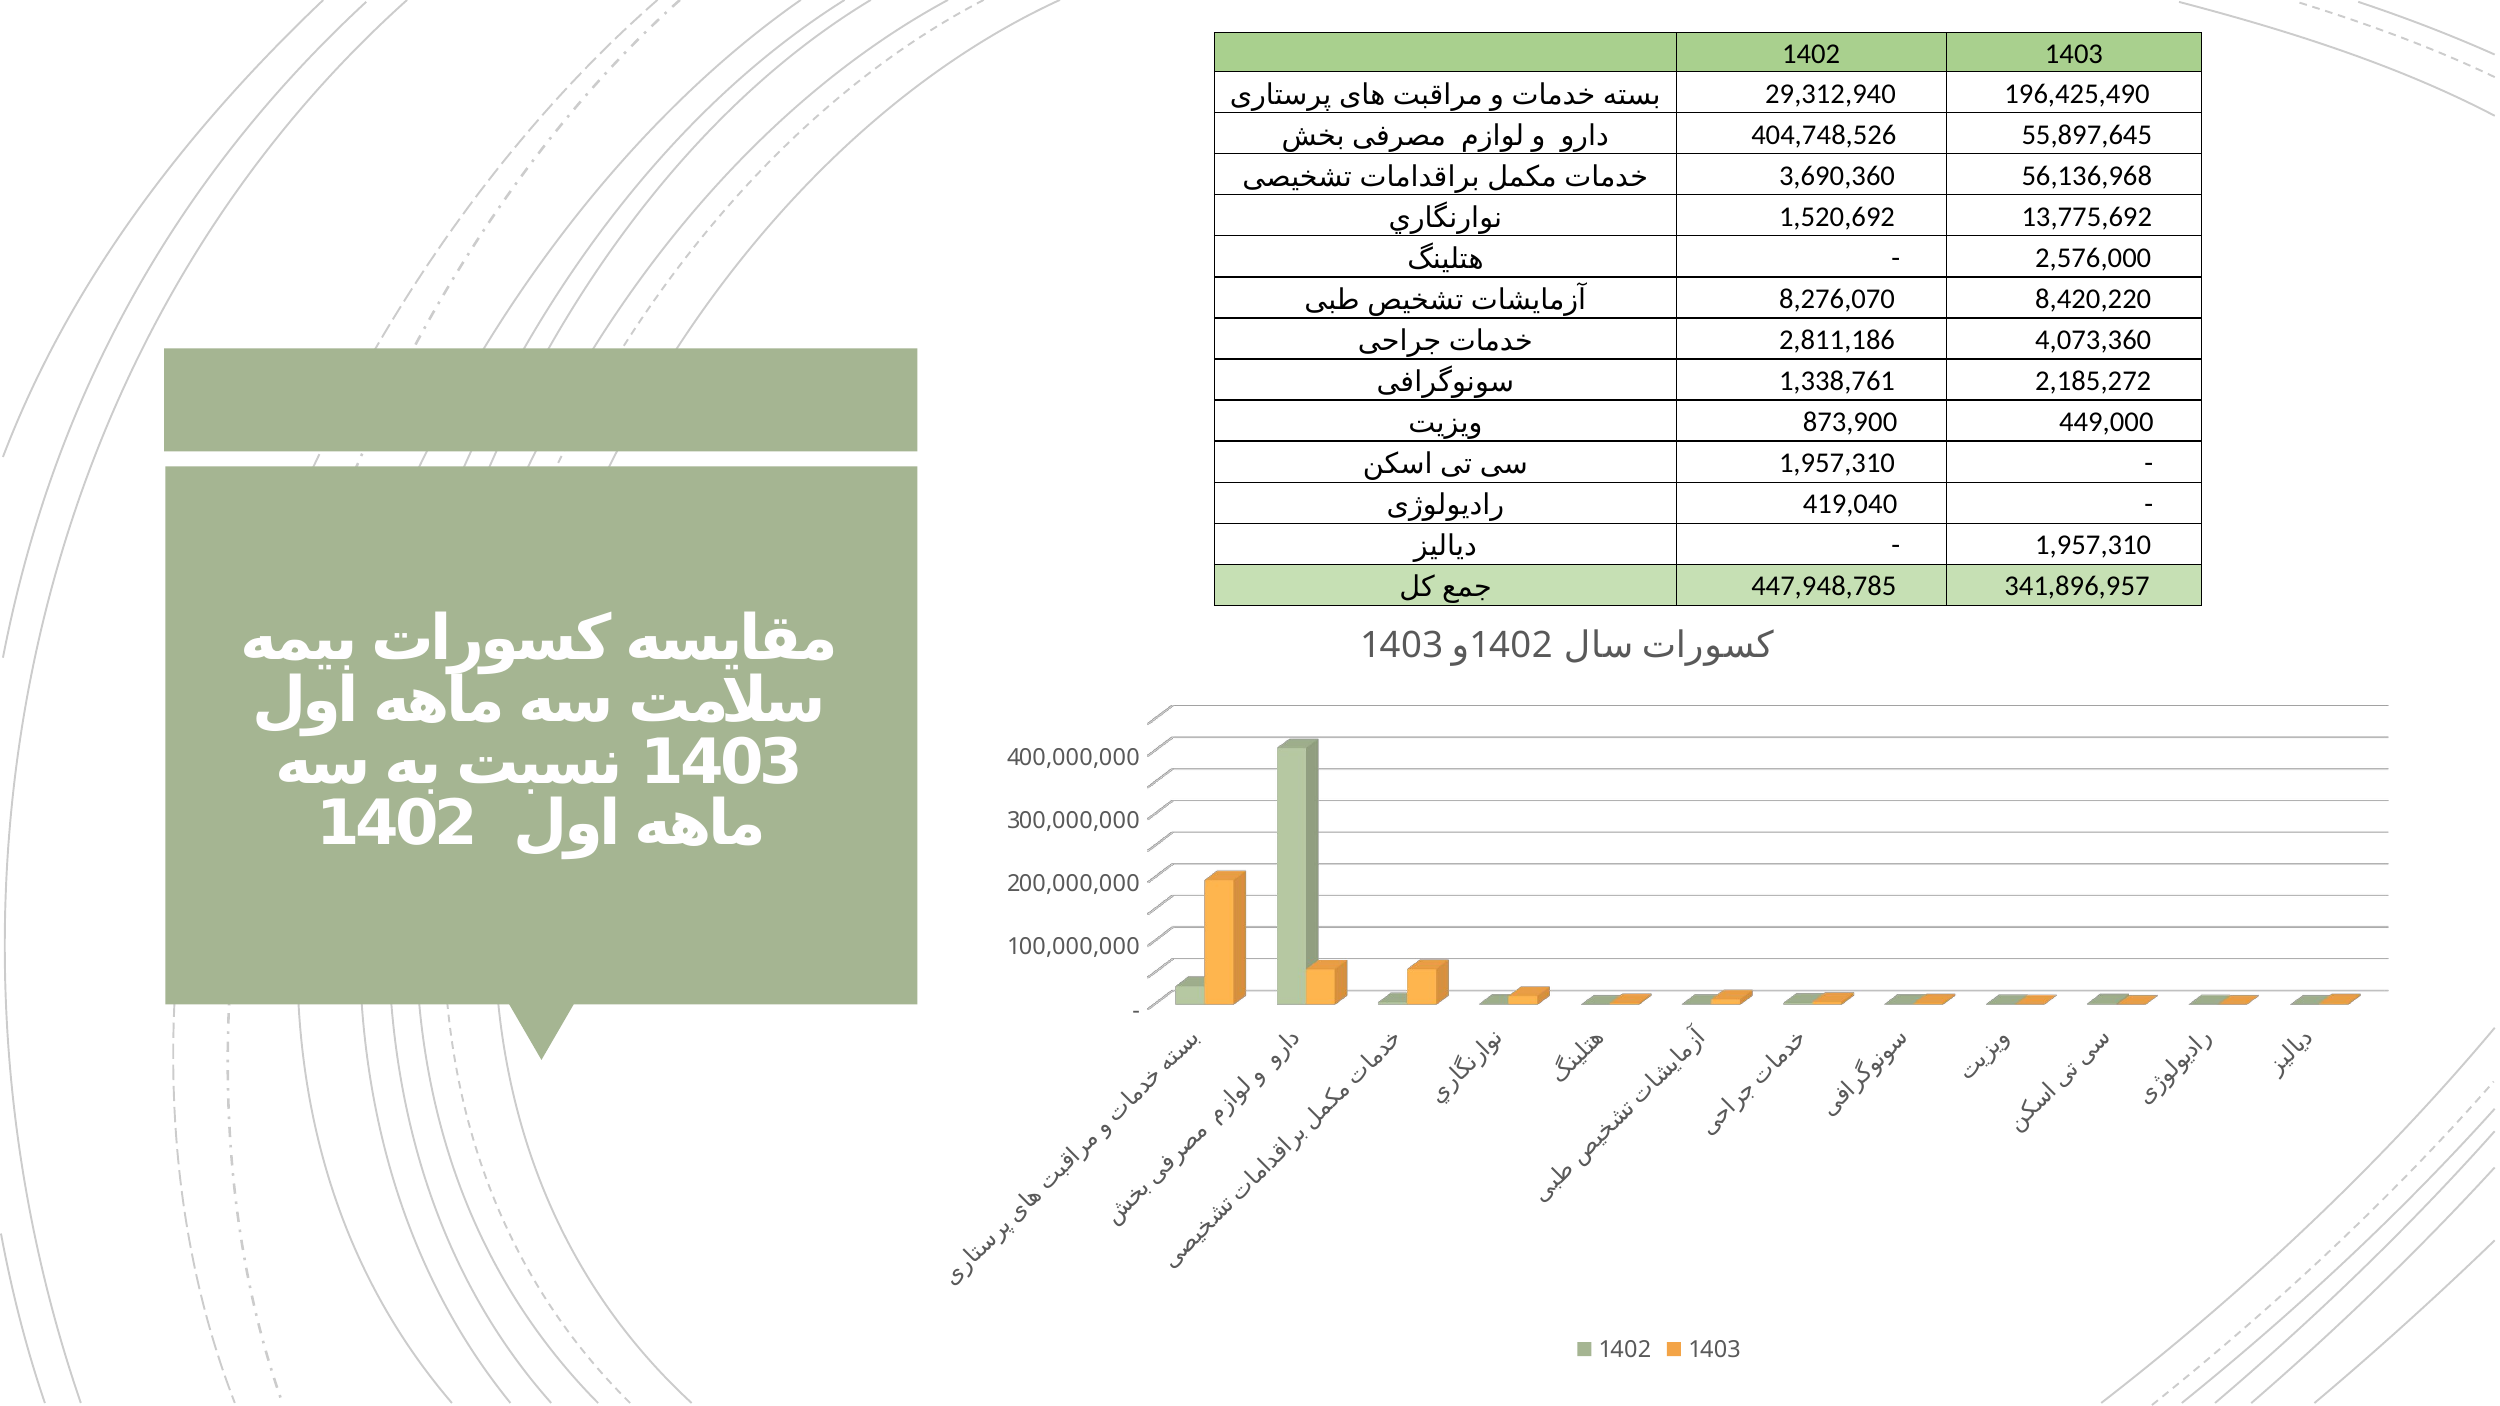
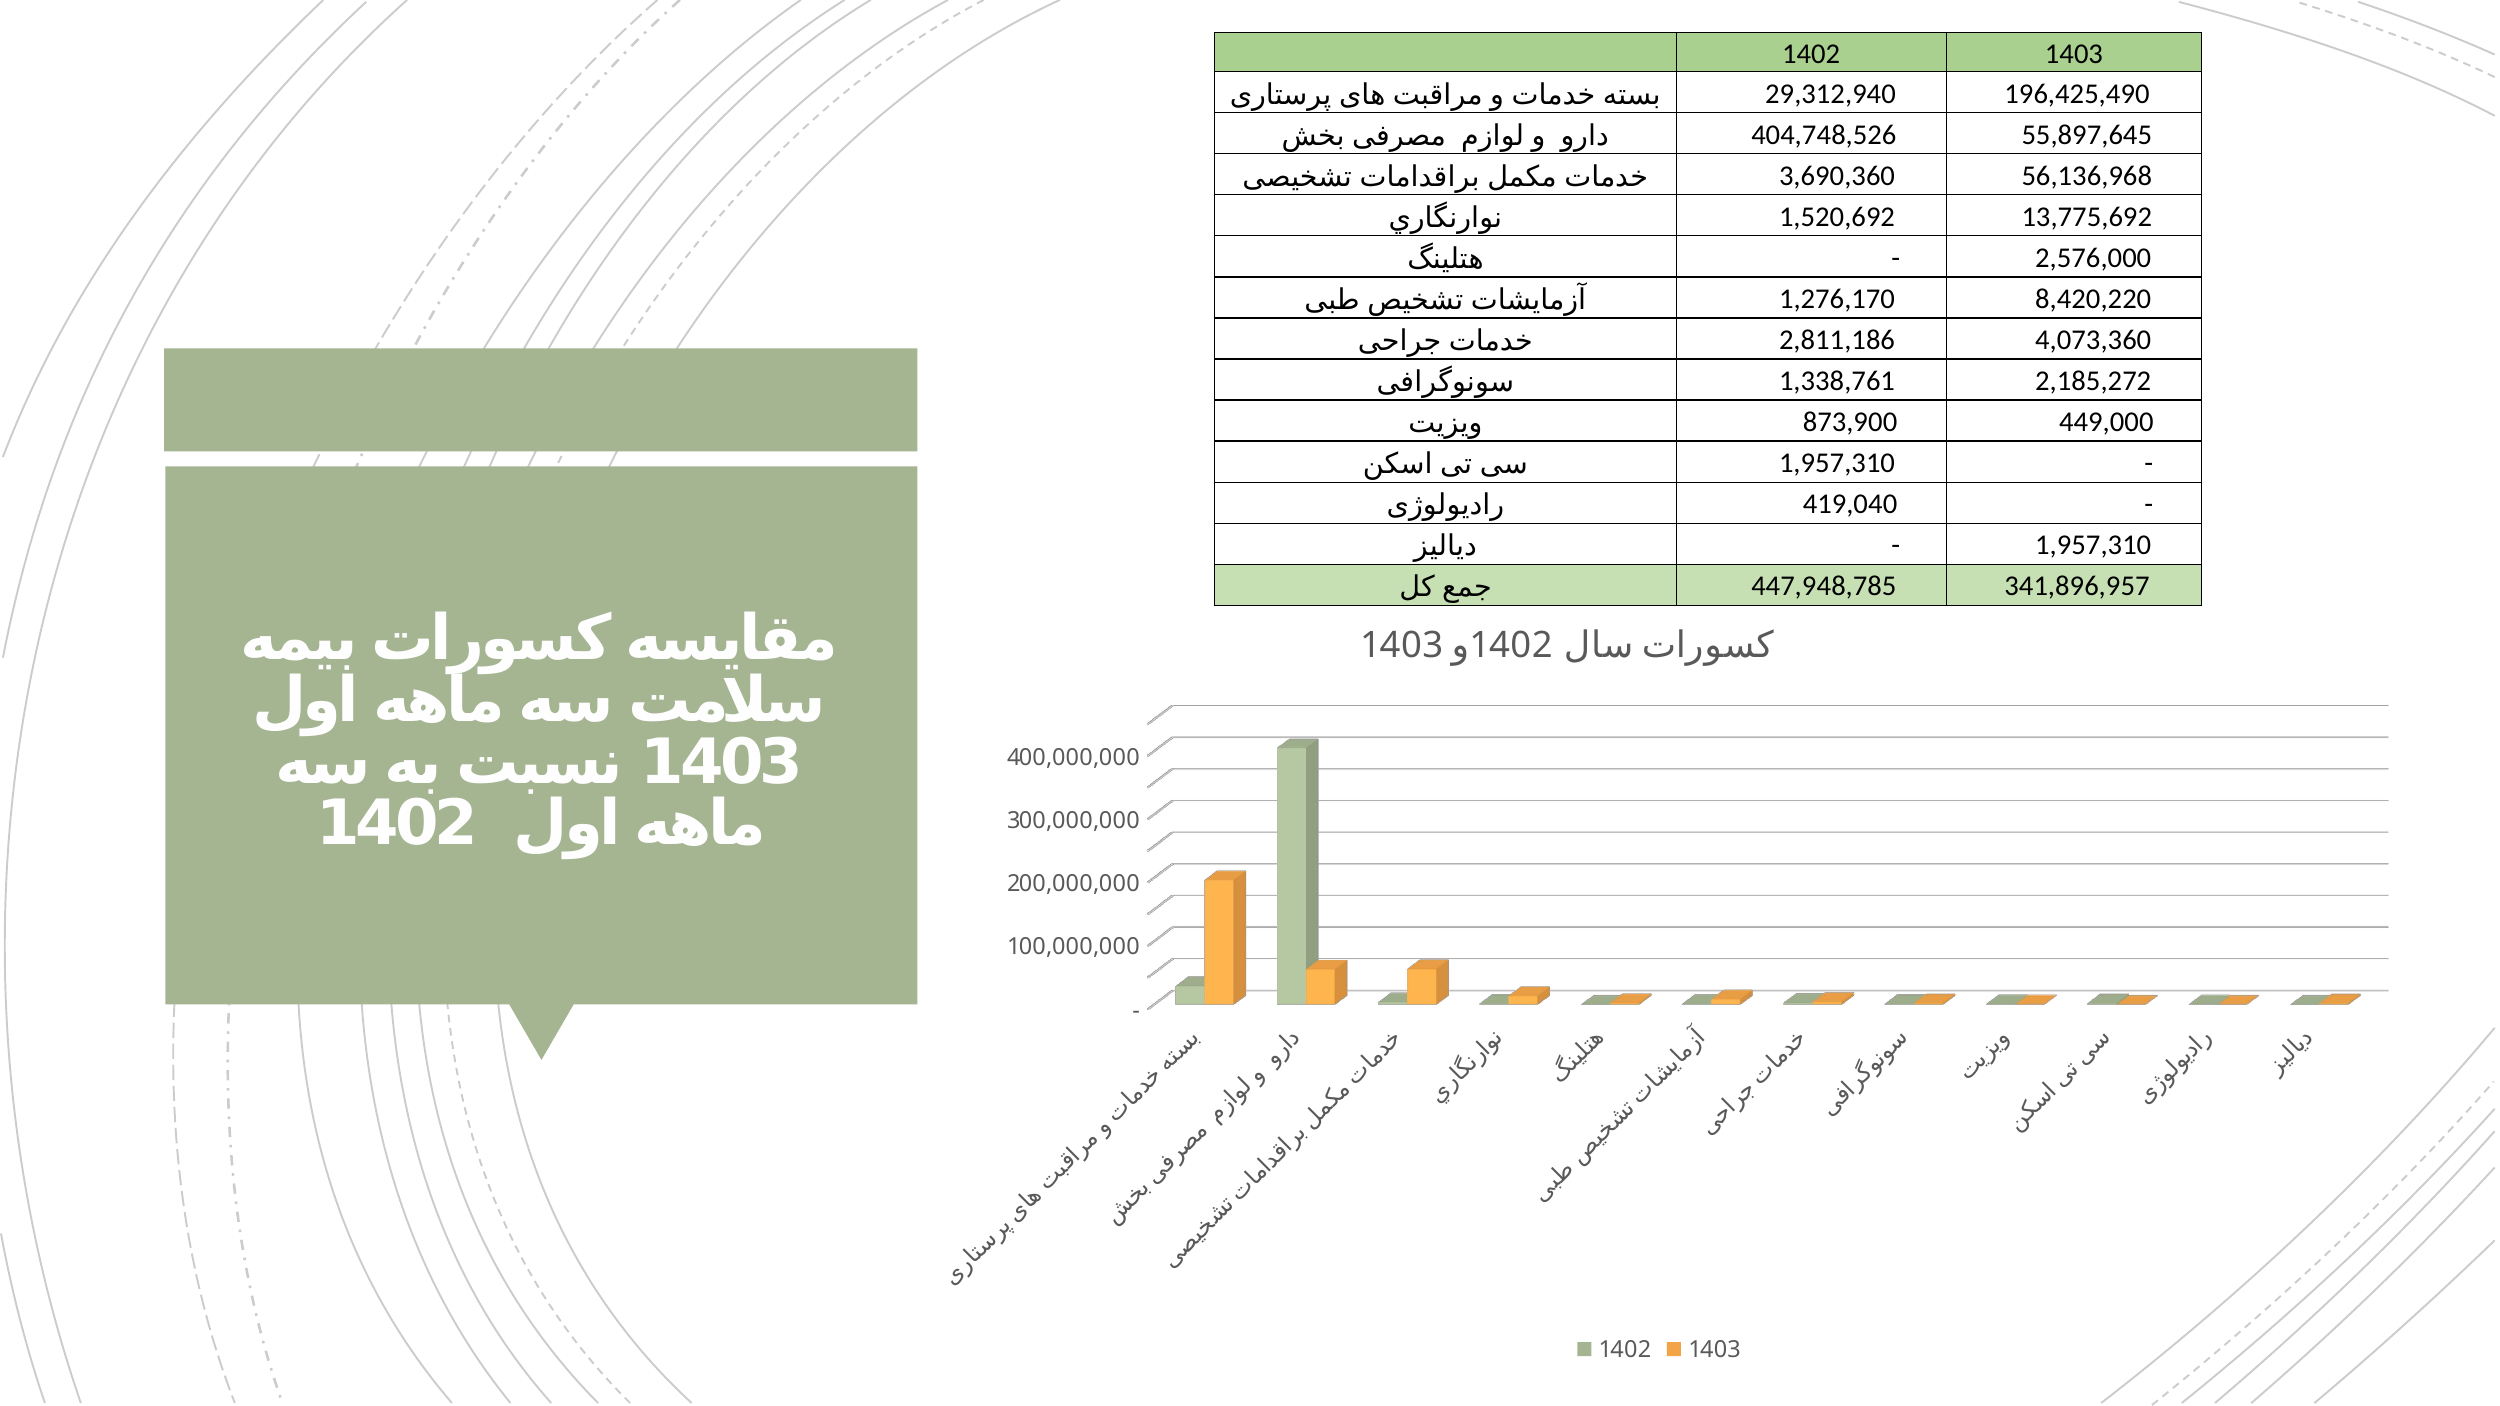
8,276,070: 8,276,070 -> 1,276,170
